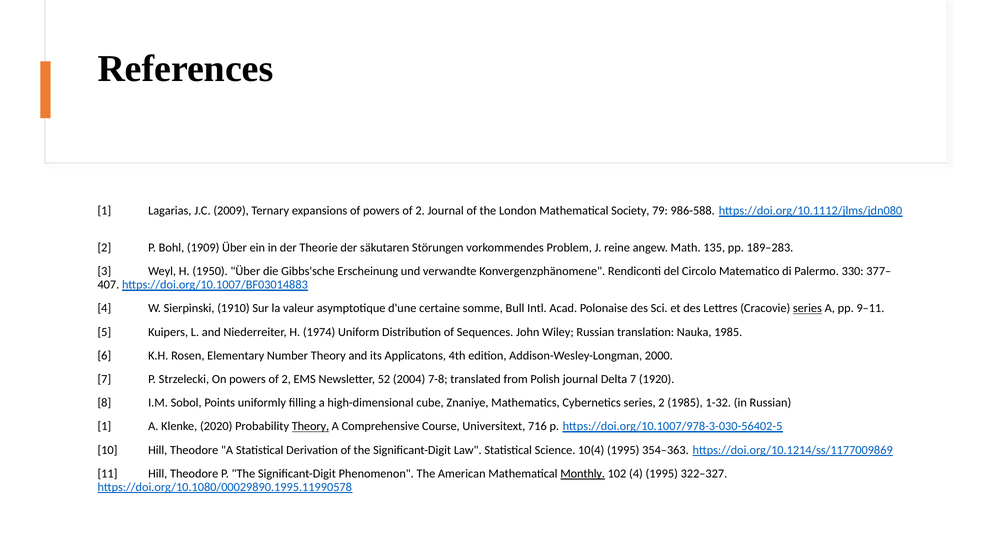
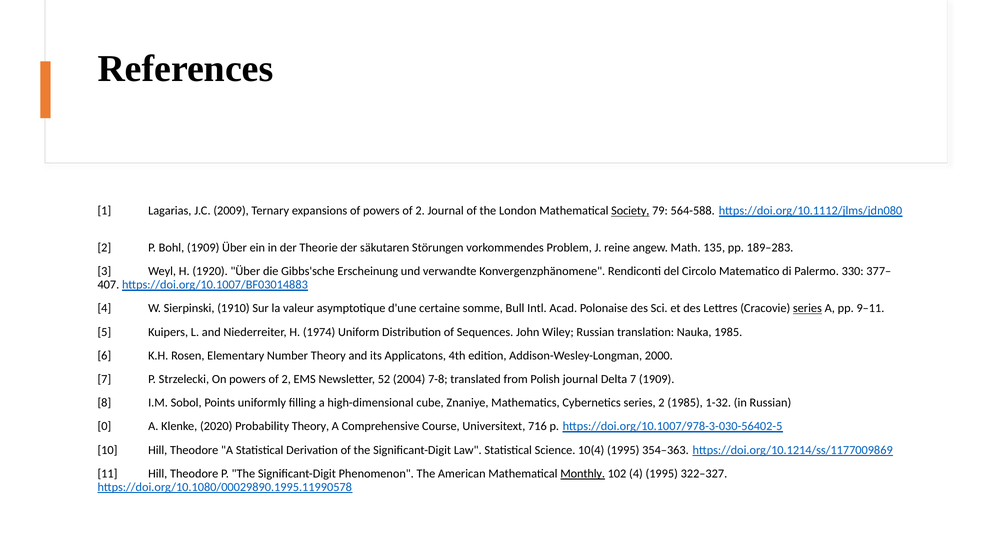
Society underline: none -> present
986-588: 986-588 -> 564-588
1950: 1950 -> 1920
7 1920: 1920 -> 1909
1 at (104, 426): 1 -> 0
Theory at (310, 426) underline: present -> none
